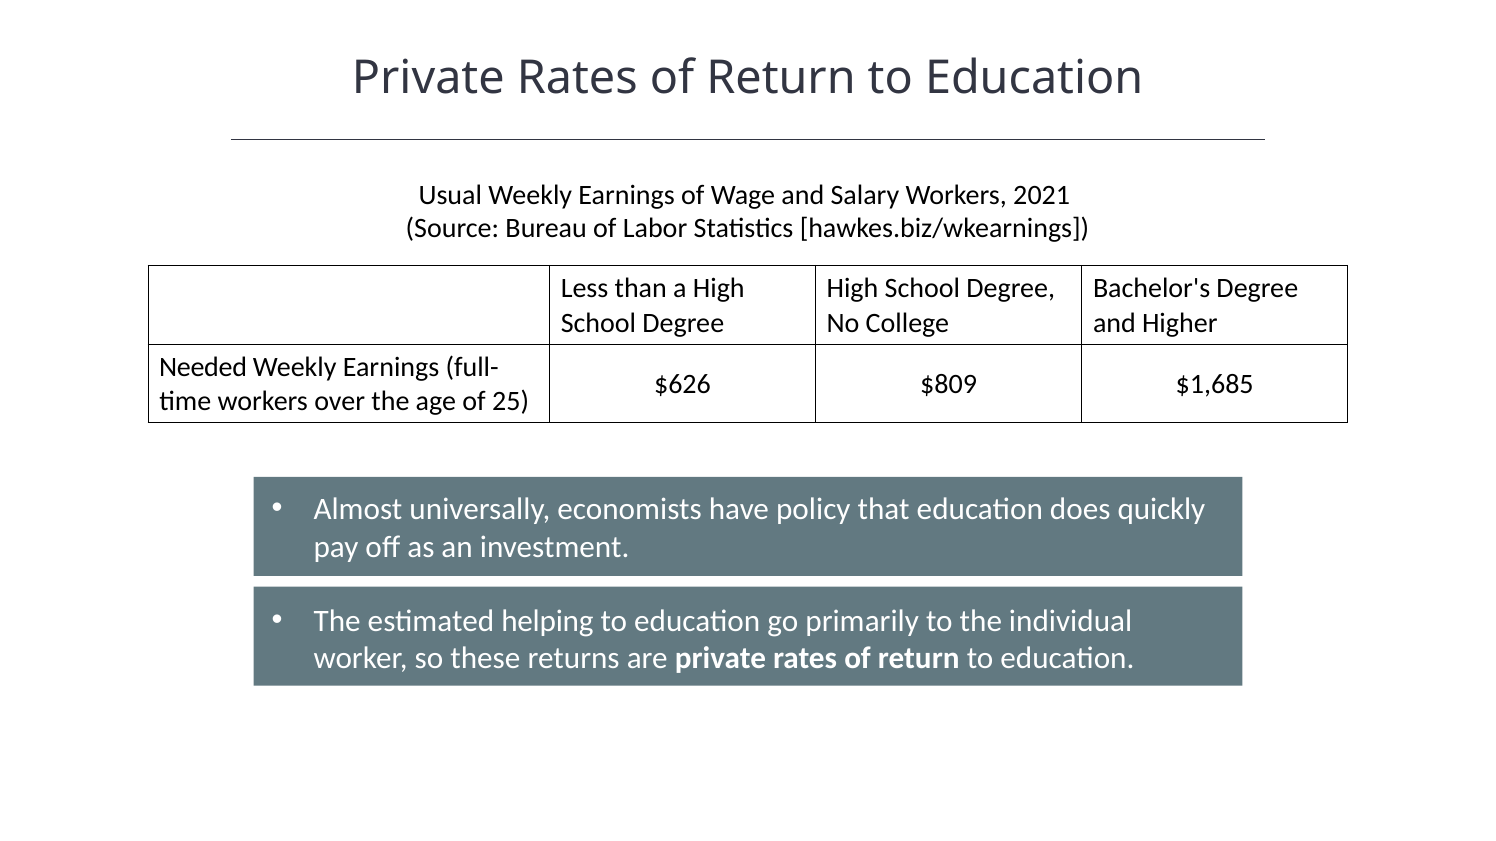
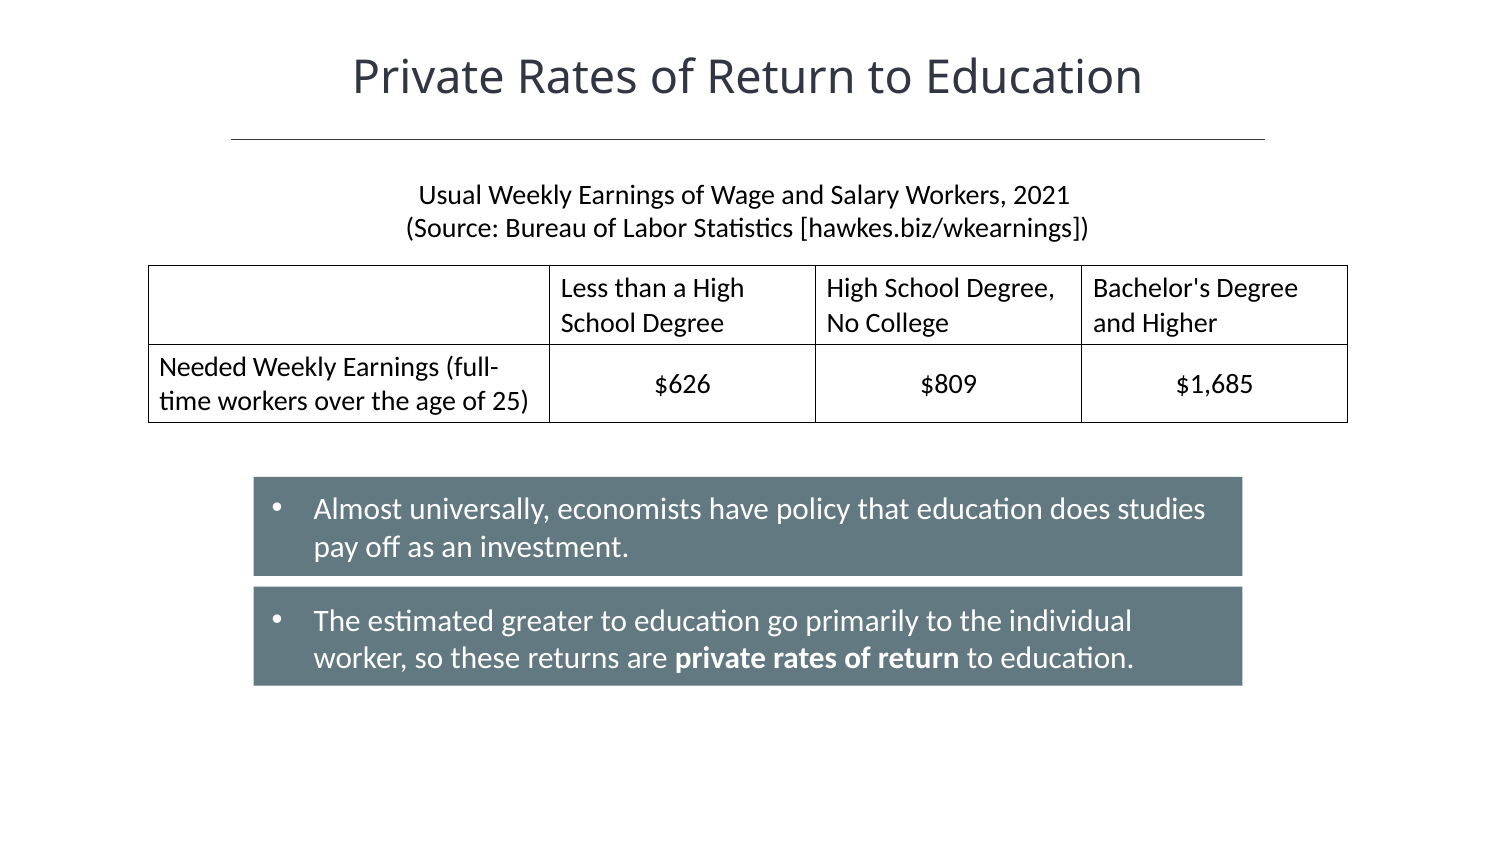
quickly: quickly -> studies
helping: helping -> greater
